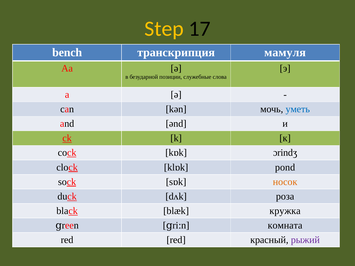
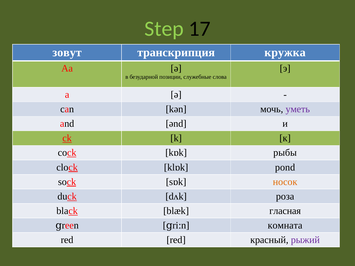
Step colour: yellow -> light green
bench: bench -> зовут
мамуля: мамуля -> кружка
уметь colour: blue -> purple
ɔrindʒ: ɔrindʒ -> рыбы
кружка: кружка -> гласная
